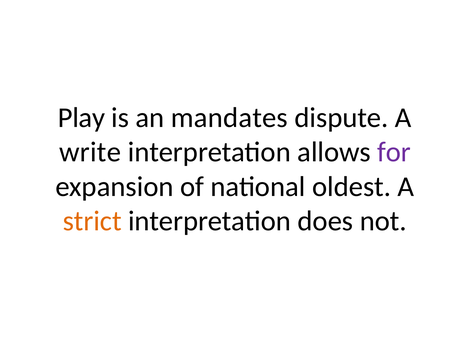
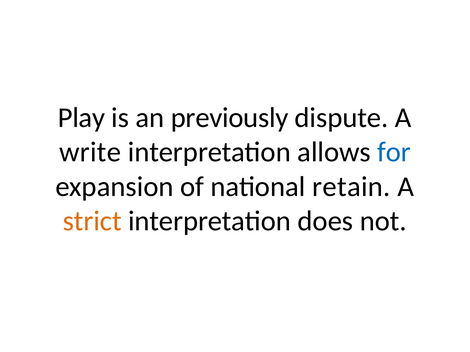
mandates: mandates -> previously
for colour: purple -> blue
oldest: oldest -> retain
